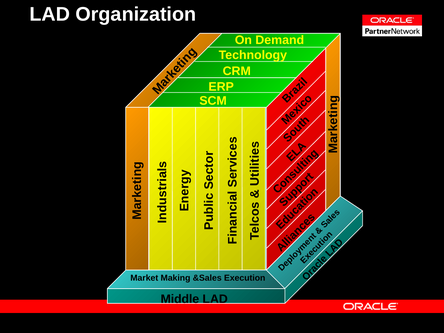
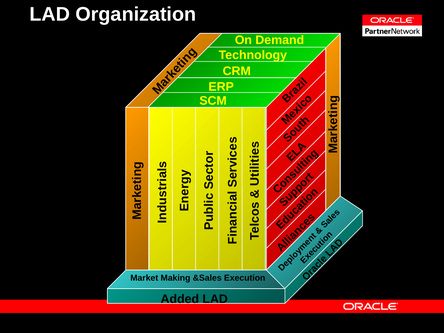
Middle: Middle -> Added
